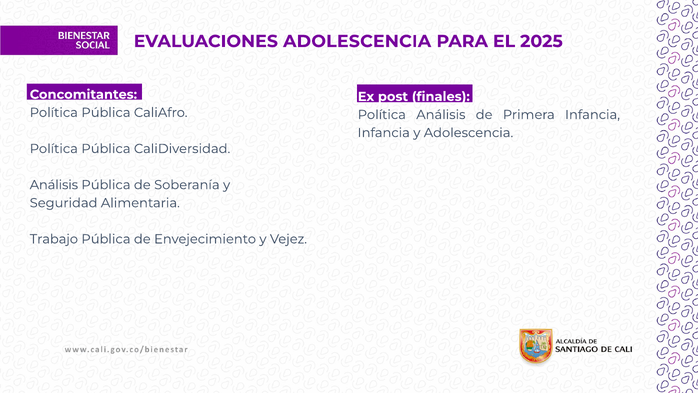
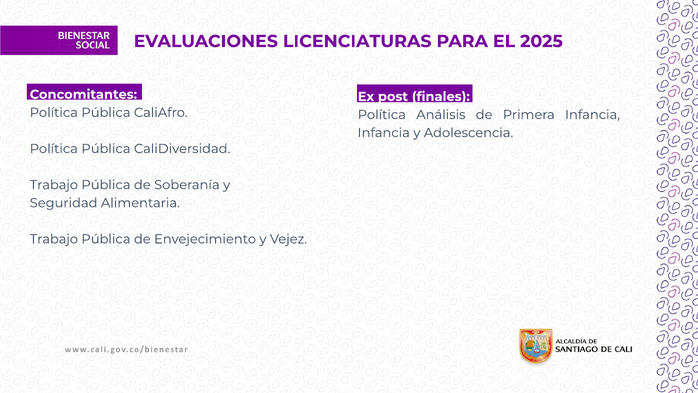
EVALUACIONES ADOLESCENCIA: ADOLESCENCIA -> LICENCIATURAS
Análisis at (54, 185): Análisis -> Trabajo
